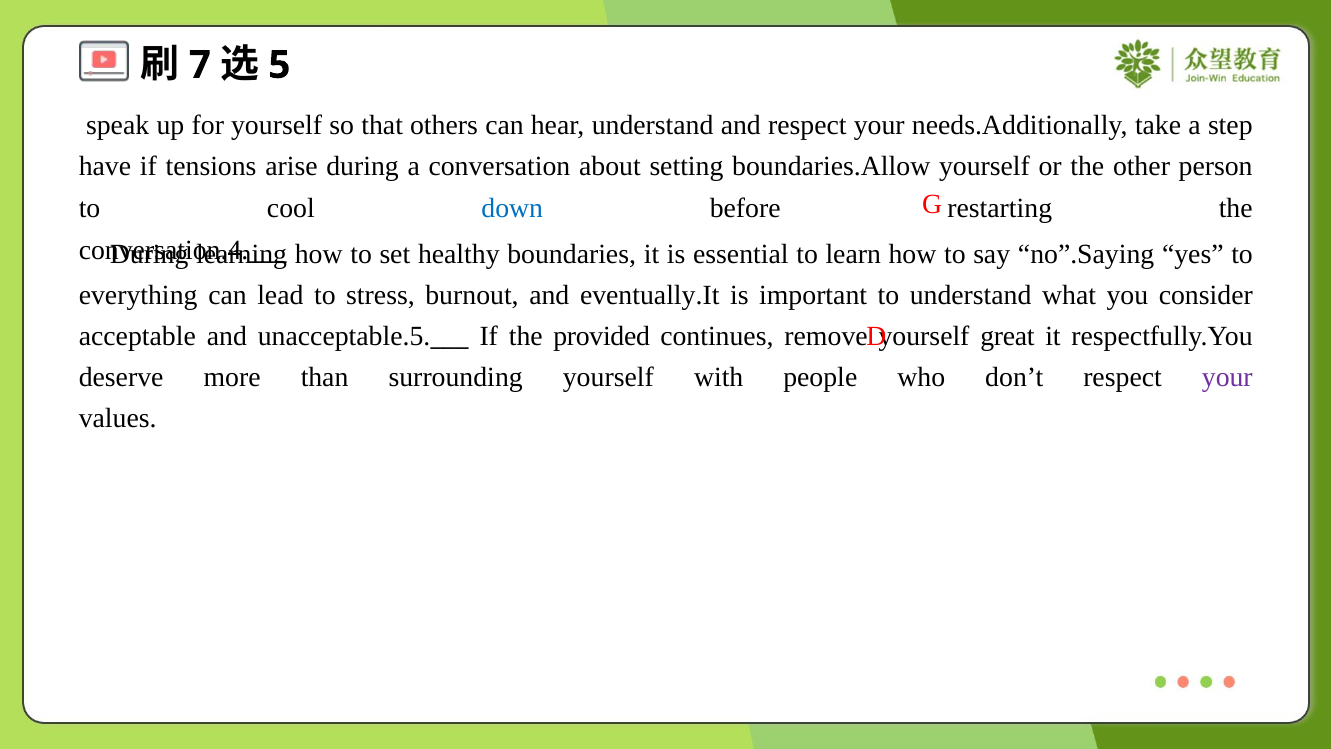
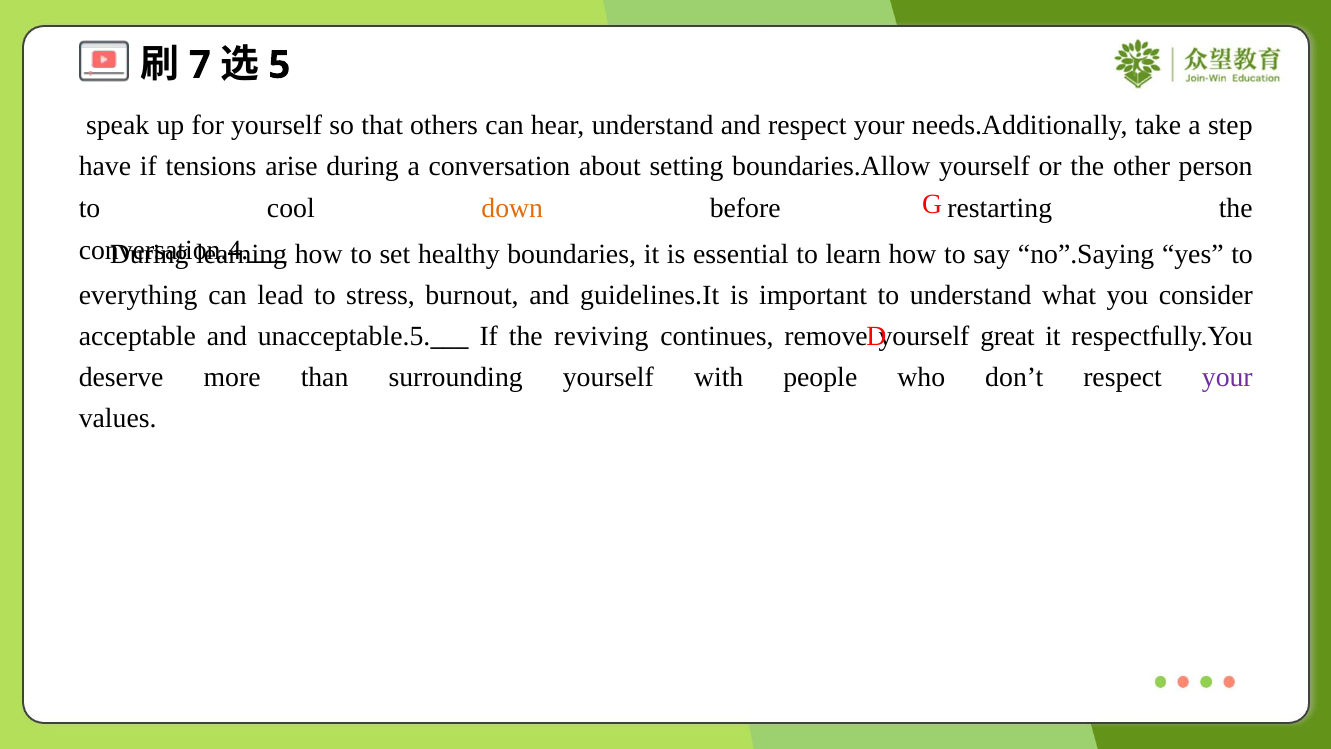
down colour: blue -> orange
eventually.It: eventually.It -> guidelines.It
provided: provided -> reviving
